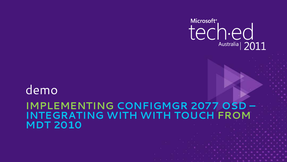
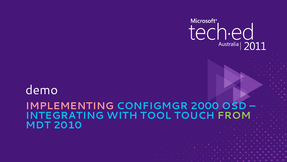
IMPLEMENTING colour: light green -> pink
2077: 2077 -> 2000
WITH WITH: WITH -> TOOL
